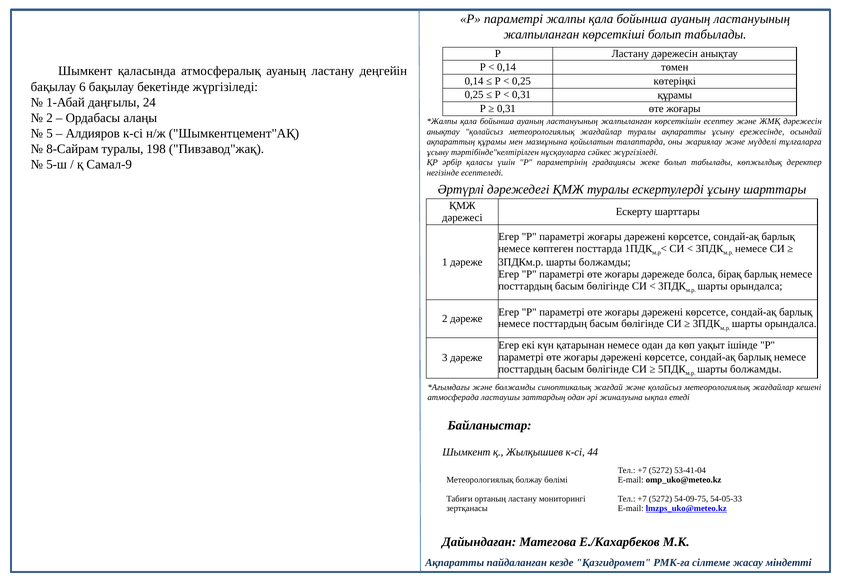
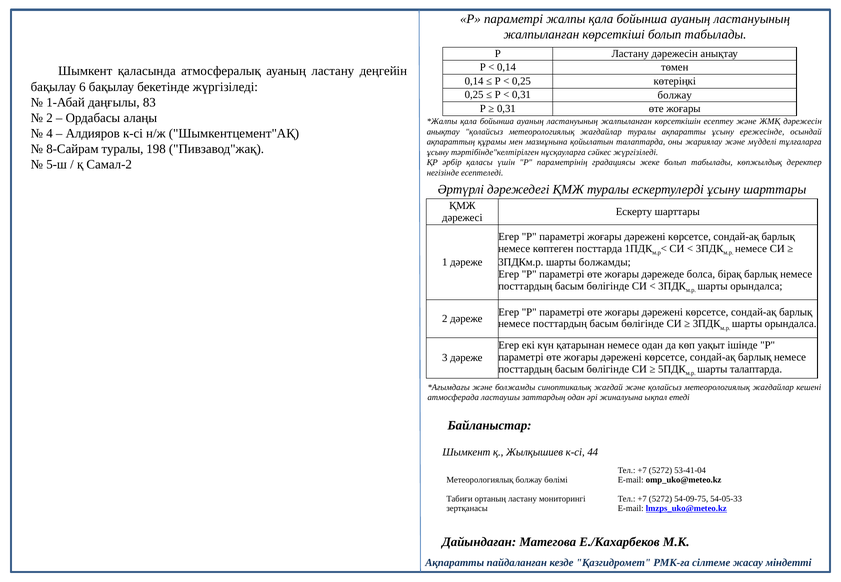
0,31 құрамы: құрамы -> болжау
24: 24 -> 83
5: 5 -> 4
Самал-9: Самал-9 -> Самал-2
болжамды at (756, 369): болжамды -> талаптарда
